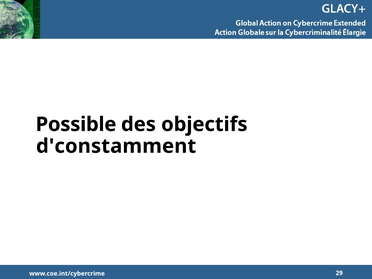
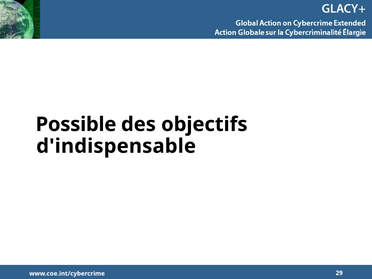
d'constamment: d'constamment -> d'indispensable
